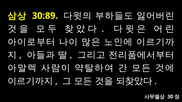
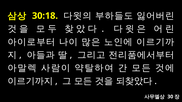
30:89: 30:89 -> 30:18
